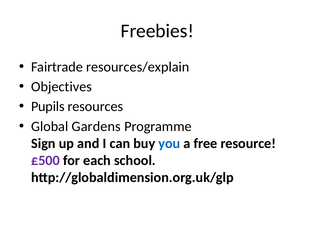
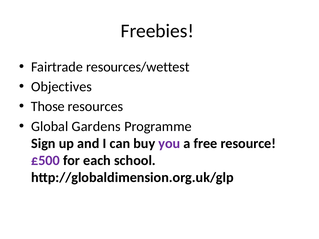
resources/explain: resources/explain -> resources/wettest
Pupils: Pupils -> Those
you colour: blue -> purple
